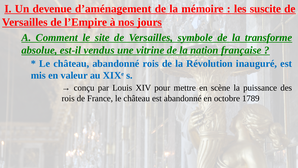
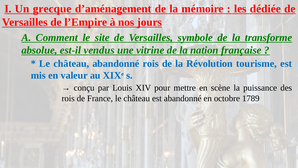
devenue: devenue -> grecque
suscite: suscite -> dédiée
inauguré: inauguré -> tourisme
